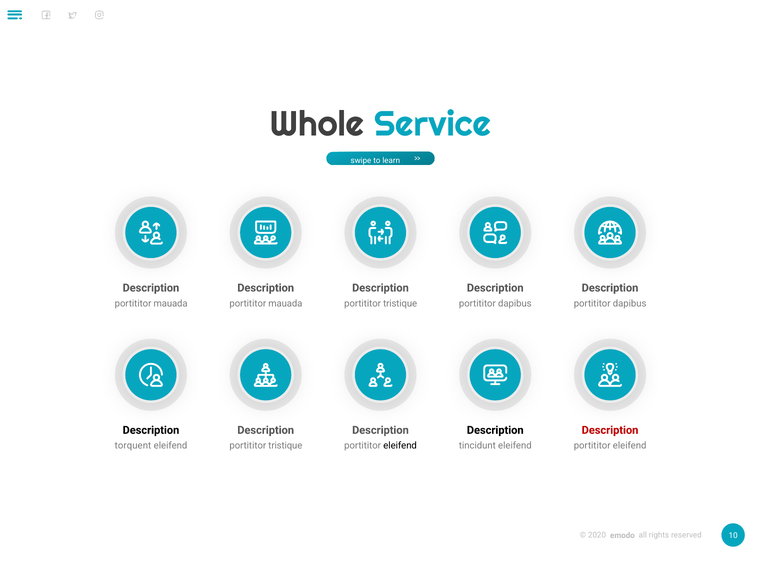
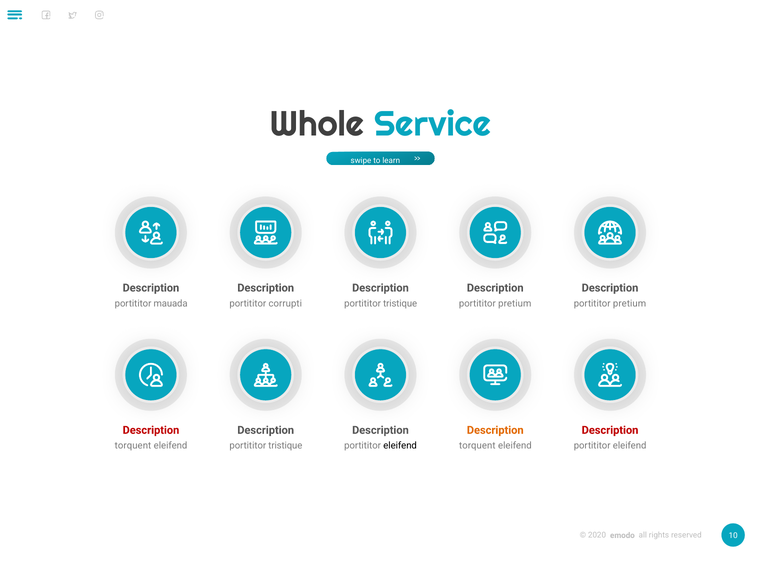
mauada at (285, 303): mauada -> corrupti
dapibus at (515, 303): dapibus -> pretium
dapibus at (630, 303): dapibus -> pretium
Description at (151, 430) colour: black -> red
Description at (495, 430) colour: black -> orange
tincidunt at (477, 446): tincidunt -> torquent
